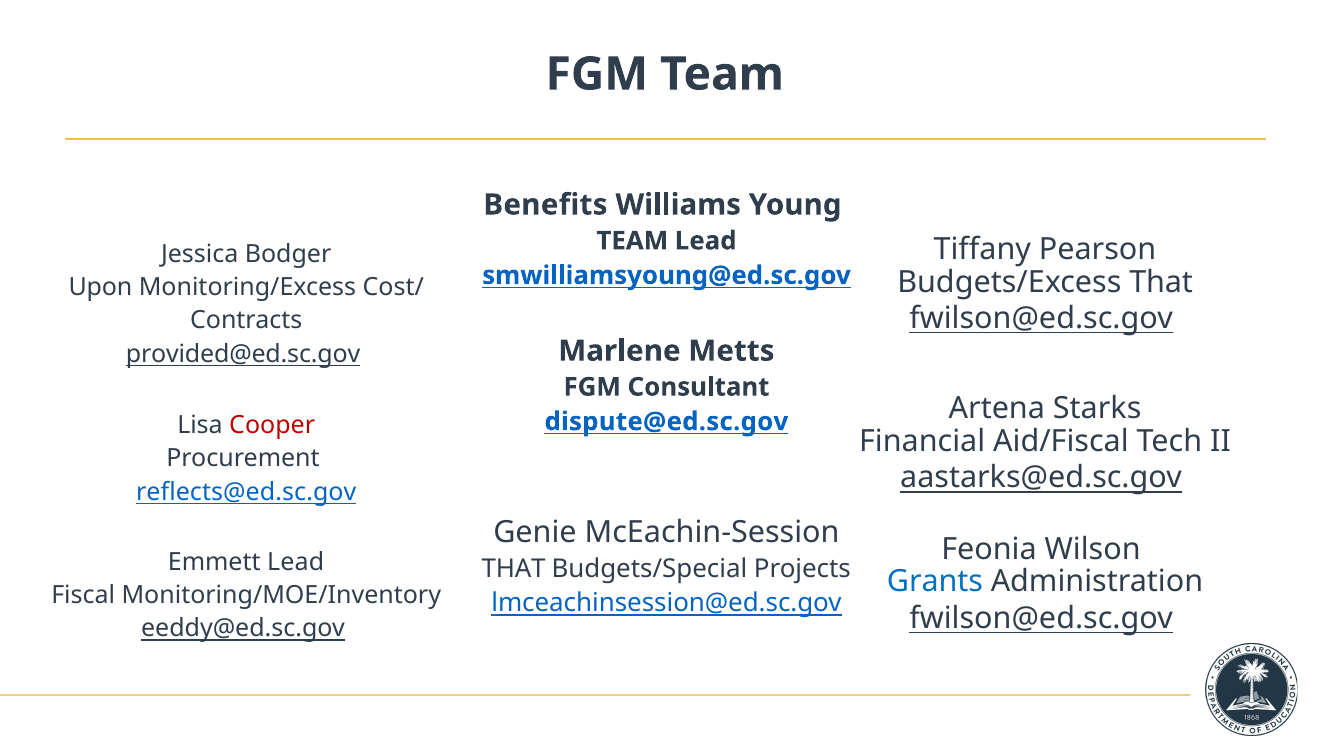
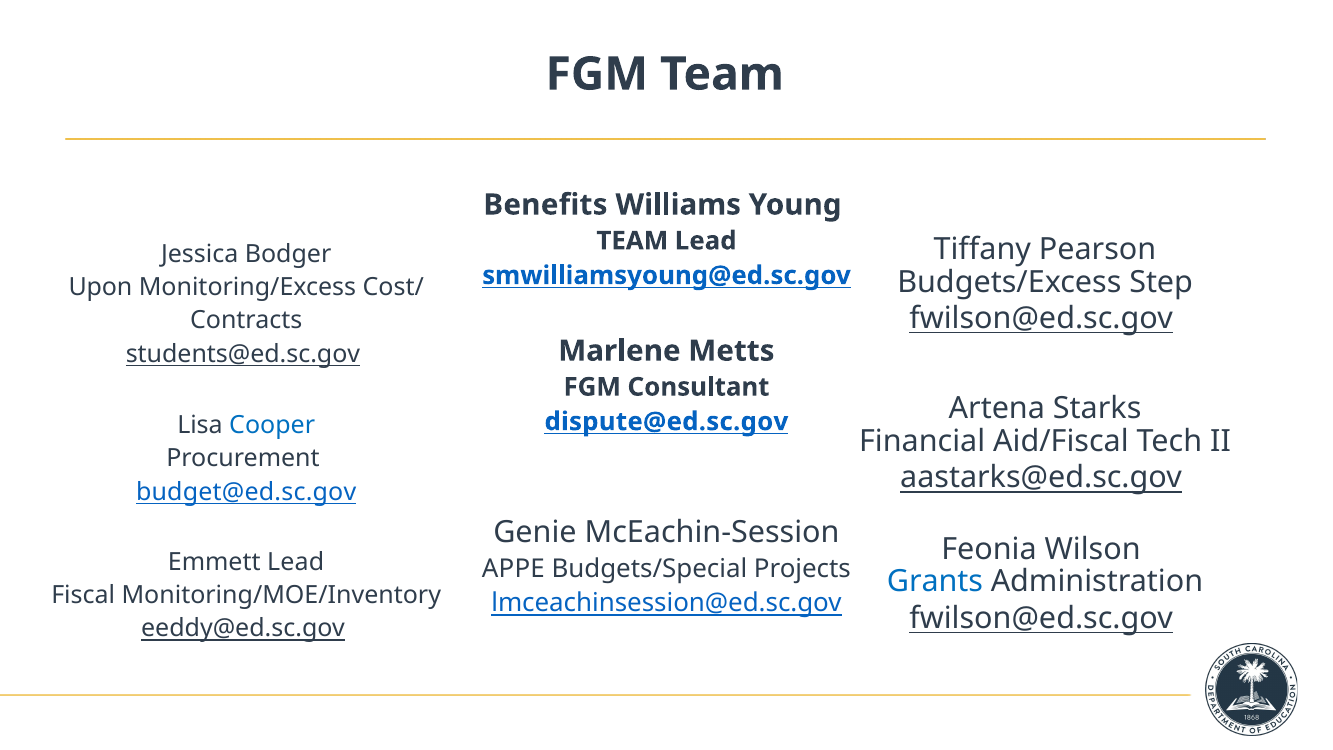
Budgets/Excess That: That -> Step
provided@ed.sc.gov: provided@ed.sc.gov -> students@ed.sc.gov
Cooper colour: red -> blue
reflects@ed.sc.gov: reflects@ed.sc.gov -> budget@ed.sc.gov
THAT at (514, 568): THAT -> APPE
